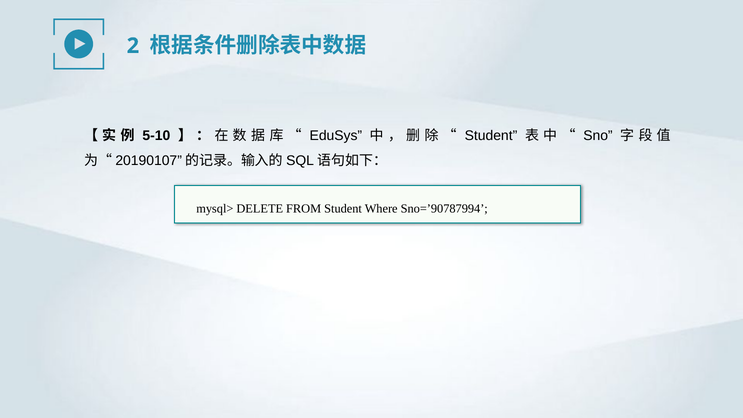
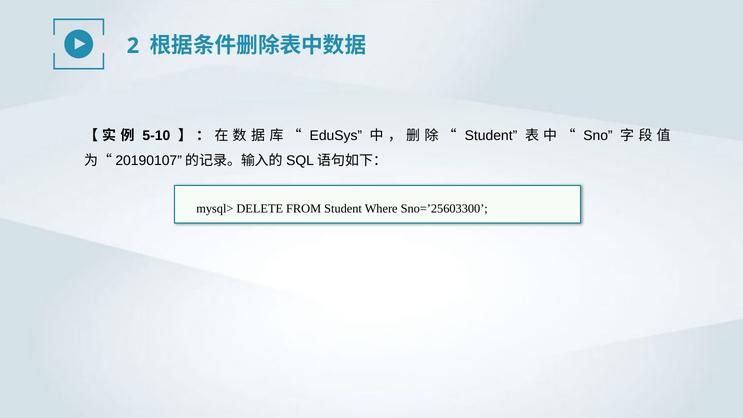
Sno=’90787994: Sno=’90787994 -> Sno=’25603300
